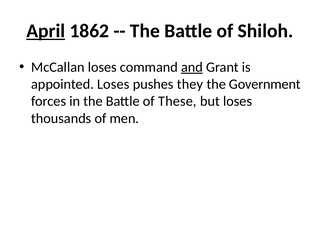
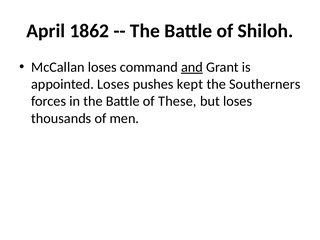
April underline: present -> none
they: they -> kept
Government: Government -> Southerners
